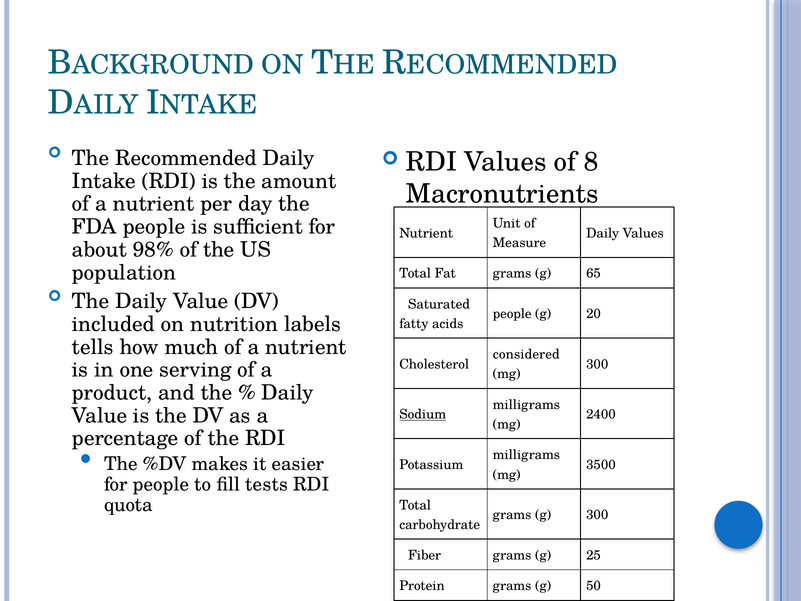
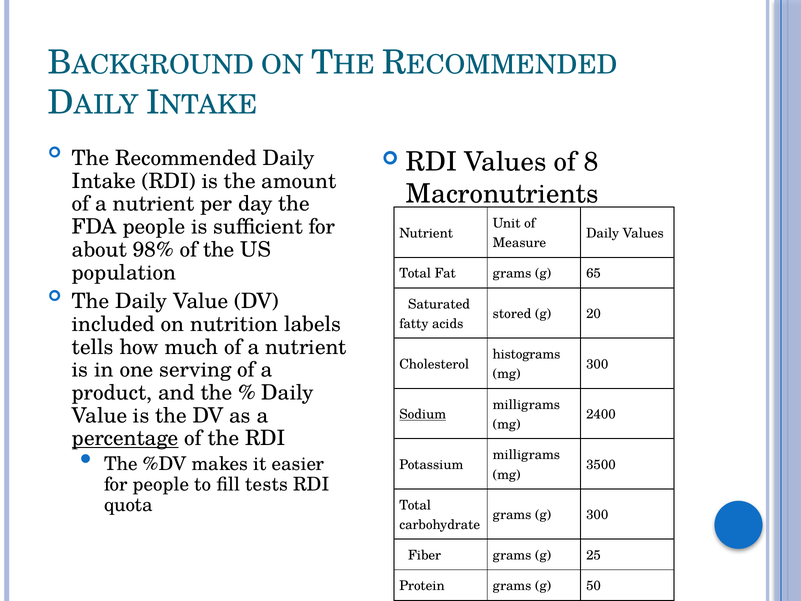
people at (512, 314): people -> stored
considered: considered -> histograms
percentage underline: none -> present
